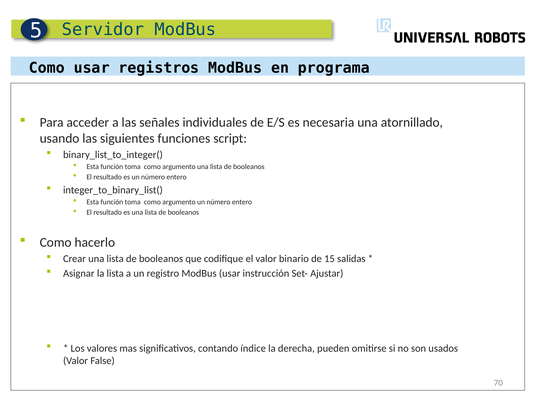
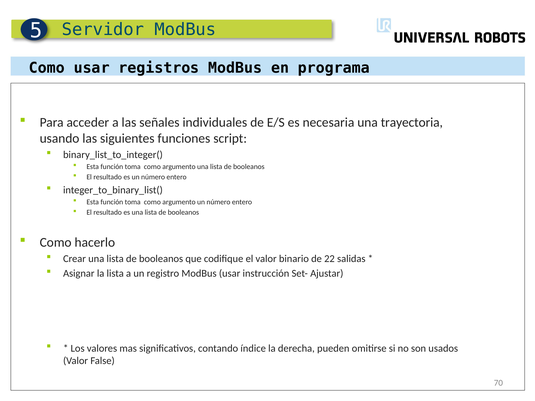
atornillado: atornillado -> trayectoria
15: 15 -> 22
